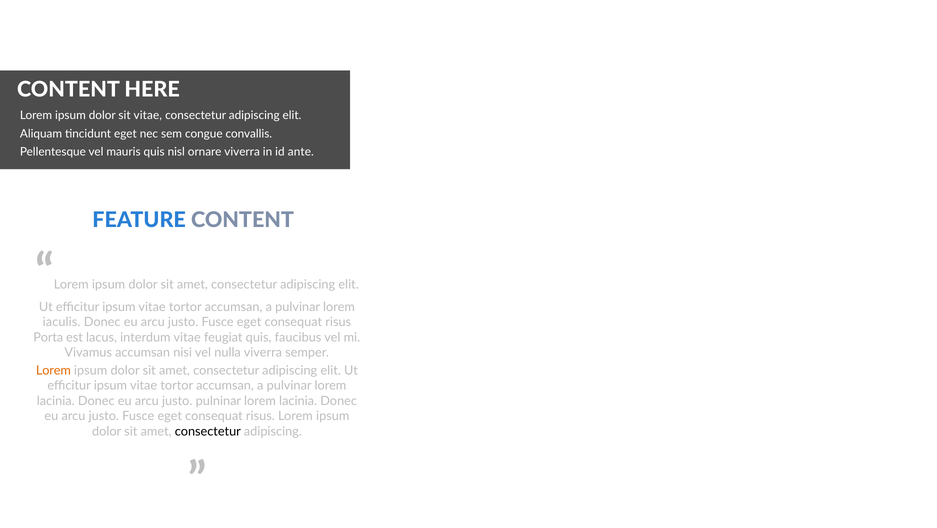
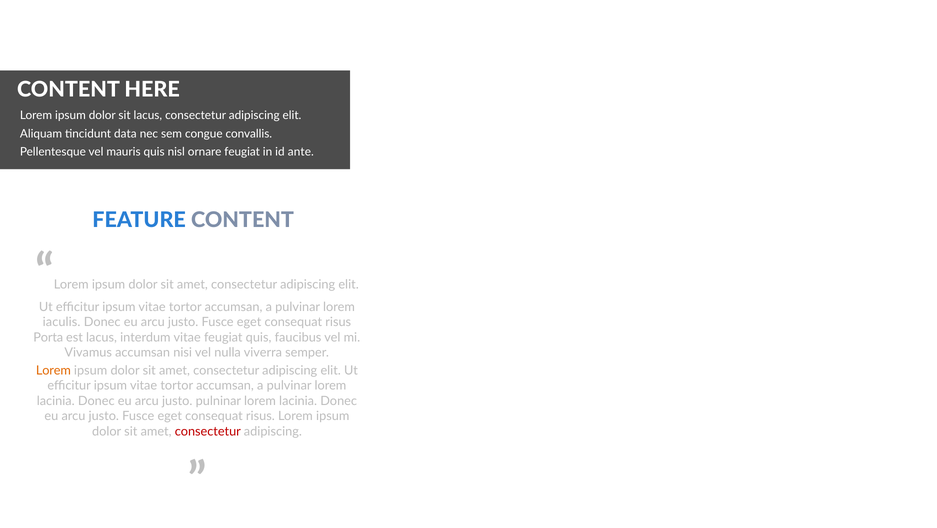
sit vitae: vitae -> lacus
tincidunt eget: eget -> data
ornare viverra: viverra -> feugiat
consectetur at (208, 432) colour: black -> red
